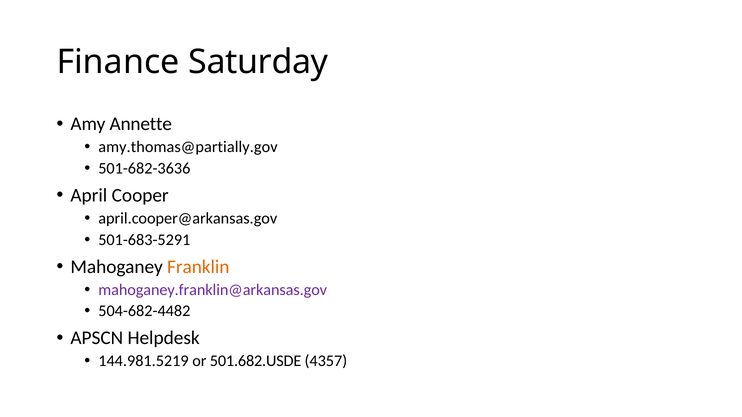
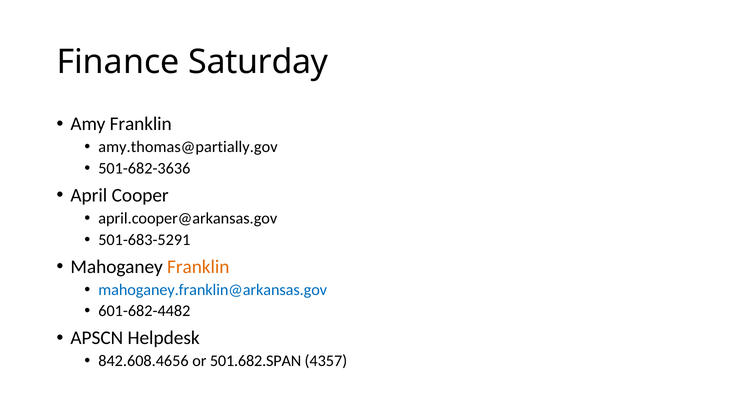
Amy Annette: Annette -> Franklin
mahoganey.franklin@arkansas.gov colour: purple -> blue
504-682-4482: 504-682-4482 -> 601-682-4482
144.981.5219: 144.981.5219 -> 842.608.4656
501.682.USDE: 501.682.USDE -> 501.682.SPAN
